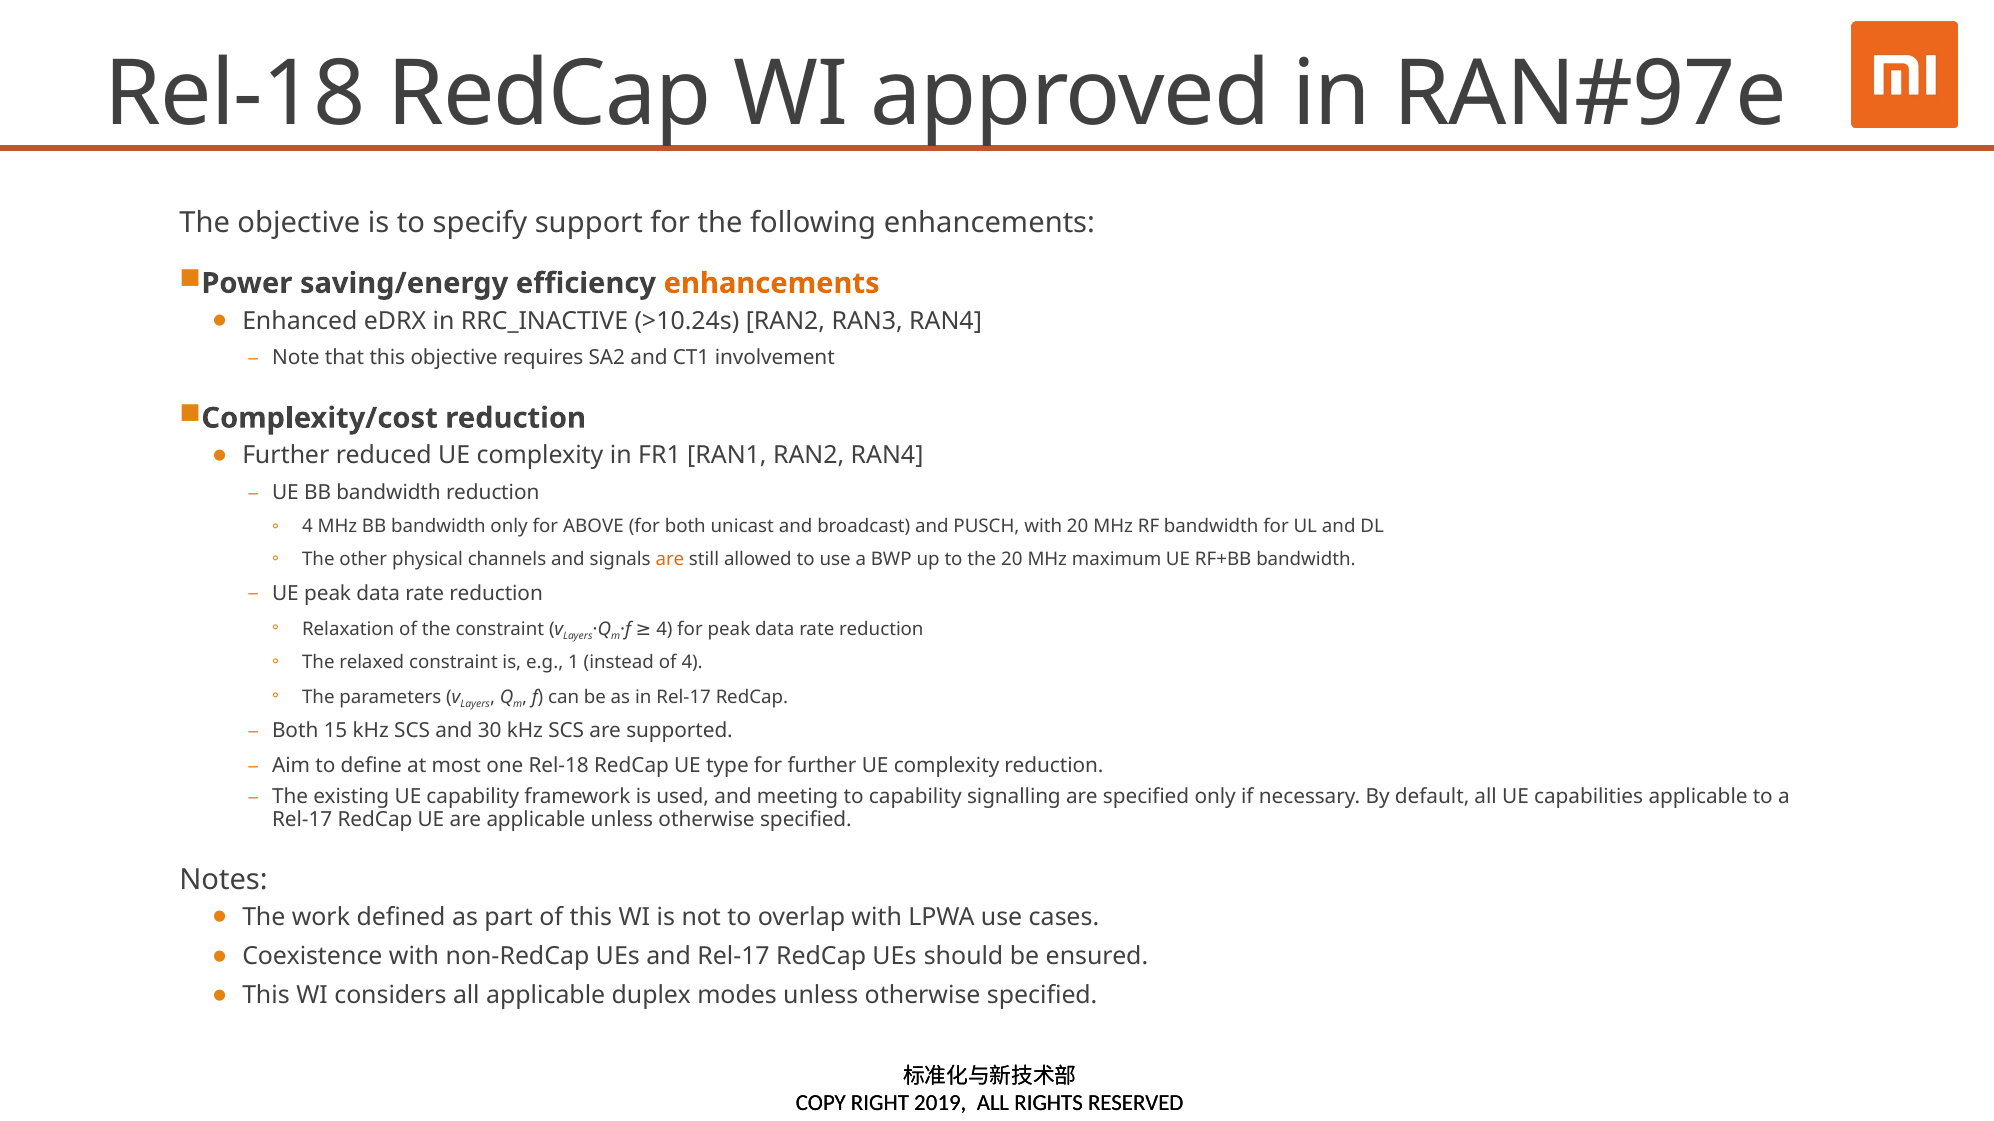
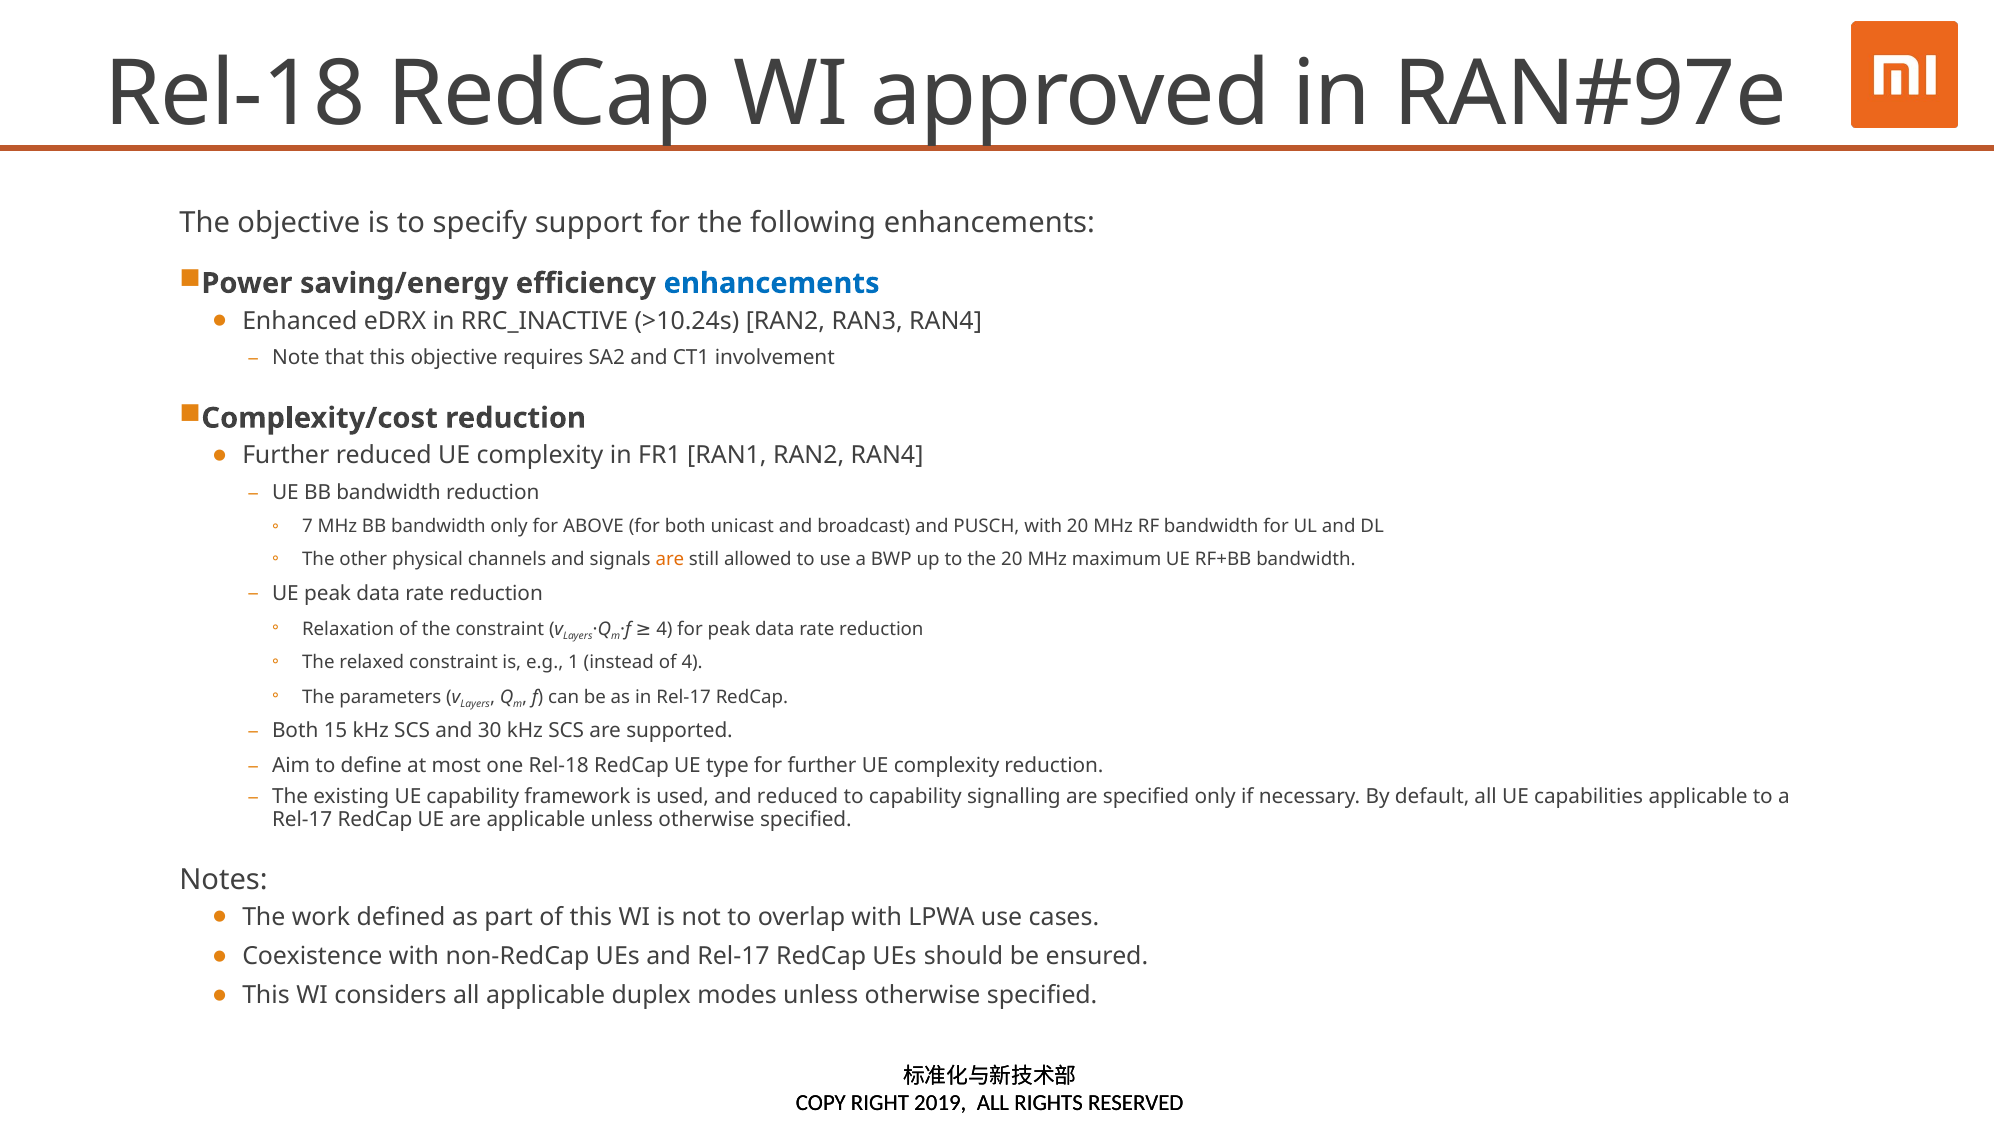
enhancements at (772, 283) colour: orange -> blue
4 at (307, 527): 4 -> 7
and meeting: meeting -> reduced
